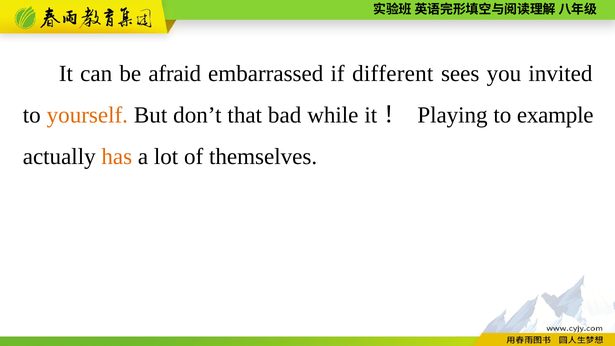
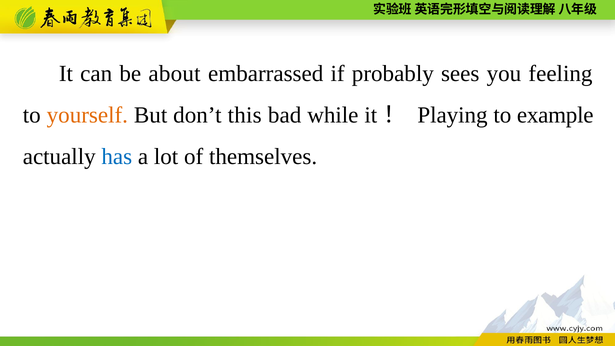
afraid: afraid -> about
different: different -> probably
invited: invited -> feeling
that: that -> this
has colour: orange -> blue
